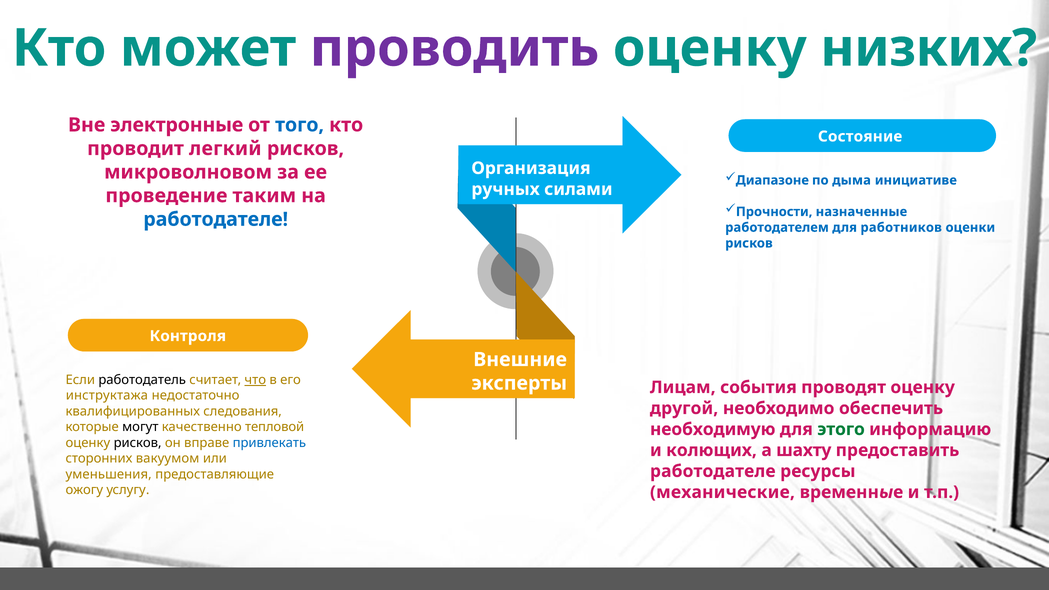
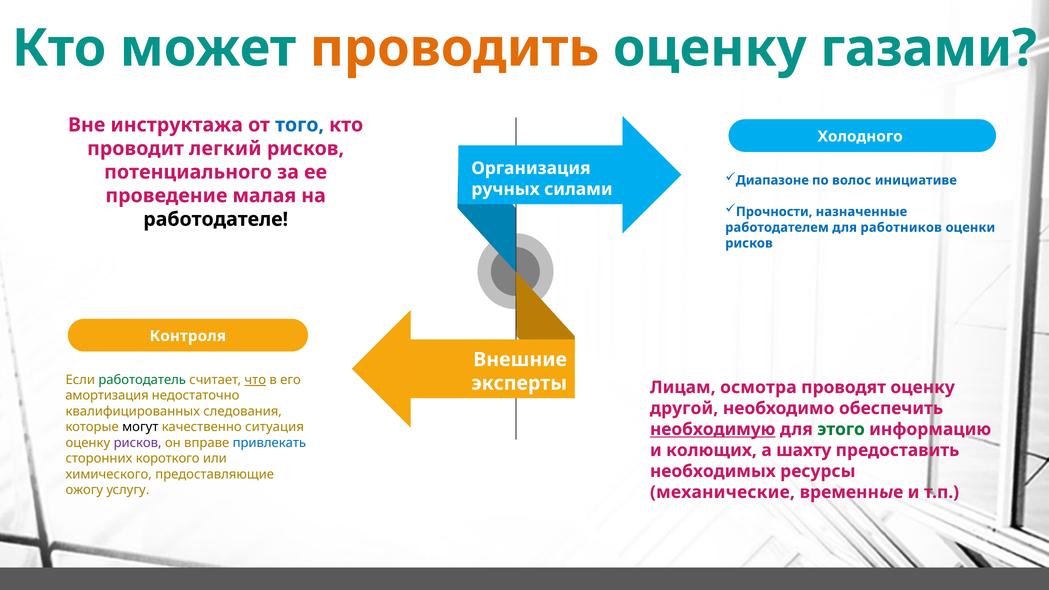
проводить colour: purple -> orange
низких: низких -> газами
электронные: электронные -> инструктажа
Состояние: Состояние -> Холодного
микроволновом: микроволновом -> потенциального
дыма: дыма -> волос
таким: таким -> малая
работодателе at (216, 219) colour: blue -> black
работодатель colour: black -> green
события: события -> осмотра
инструктажа: инструктажа -> амортизация
тепловой: тепловой -> ситуация
необходимую underline: none -> present
рисков at (138, 443) colour: black -> purple
вакуумом: вакуумом -> короткого
работодателе at (713, 471): работодателе -> необходимых
уменьшения: уменьшения -> химического
